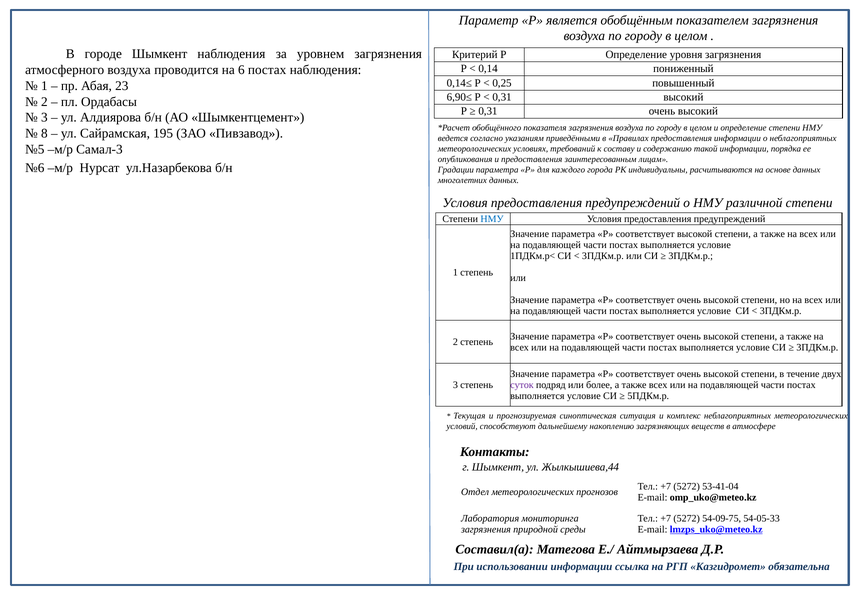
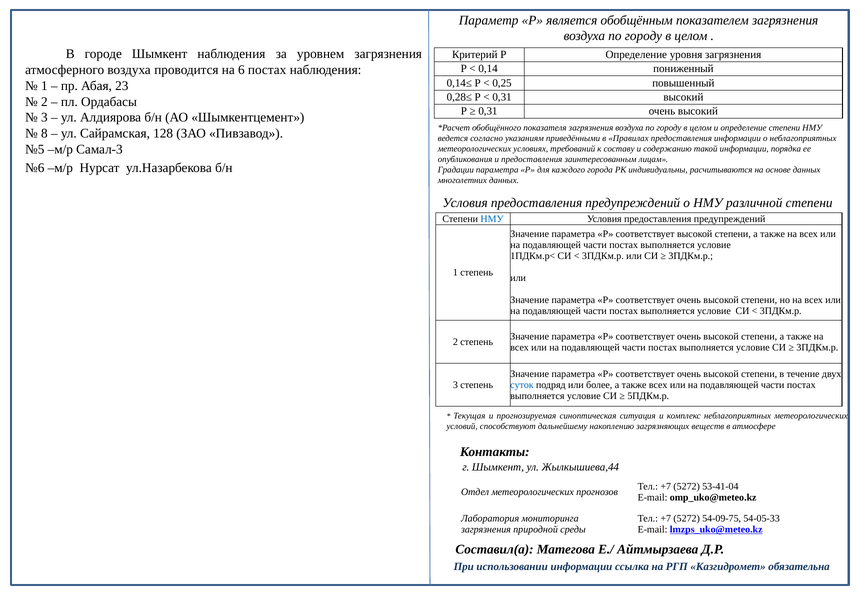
6,90≤: 6,90≤ -> 0,28≤
195: 195 -> 128
суток colour: purple -> blue
